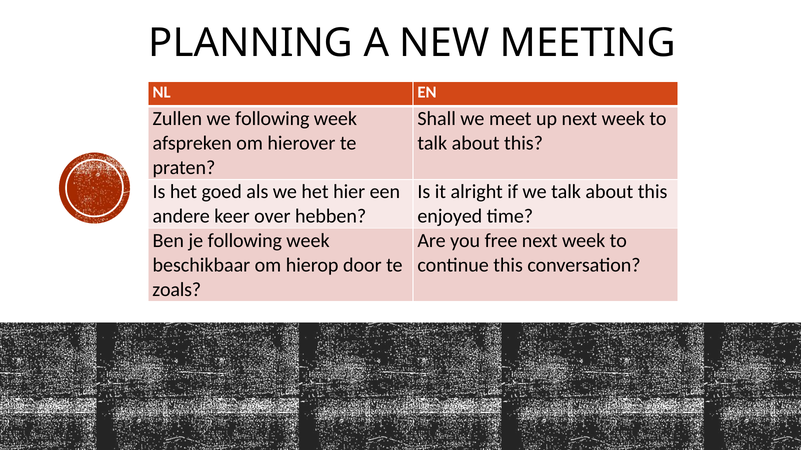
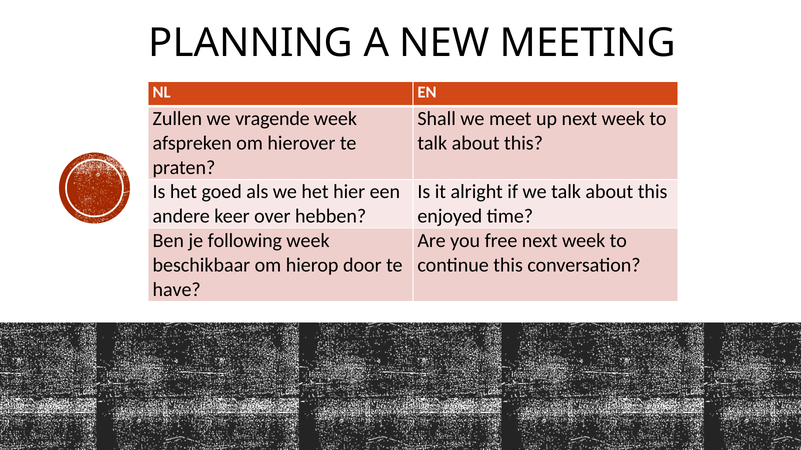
we following: following -> vragende
zoals: zoals -> have
